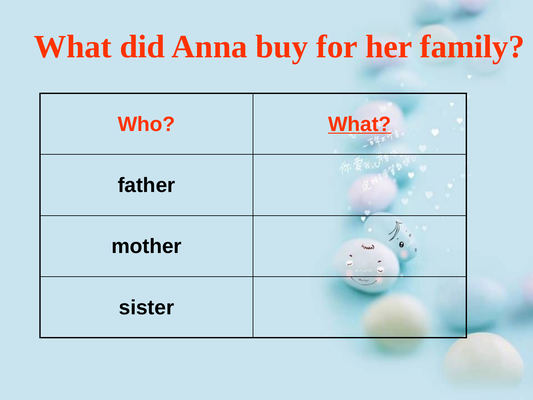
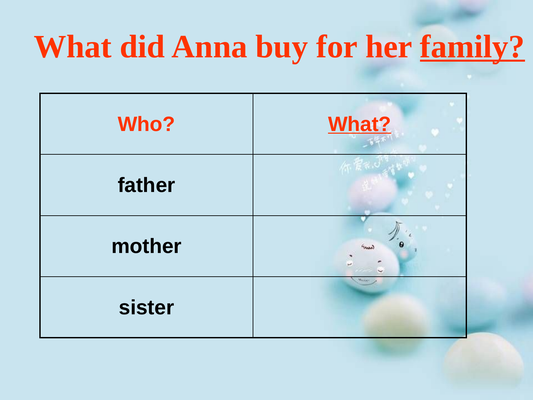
family underline: none -> present
